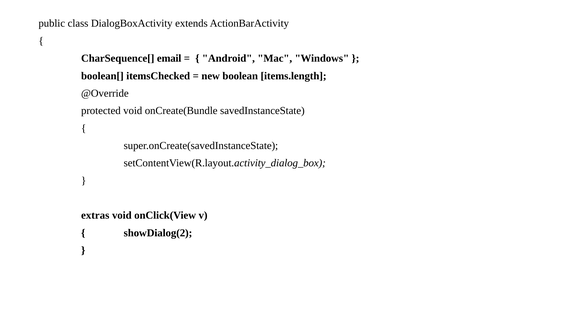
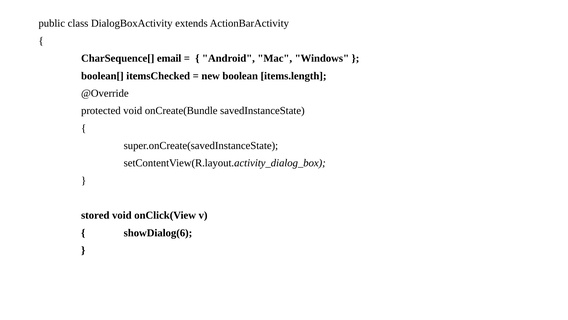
extras: extras -> stored
showDialog(2: showDialog(2 -> showDialog(6
